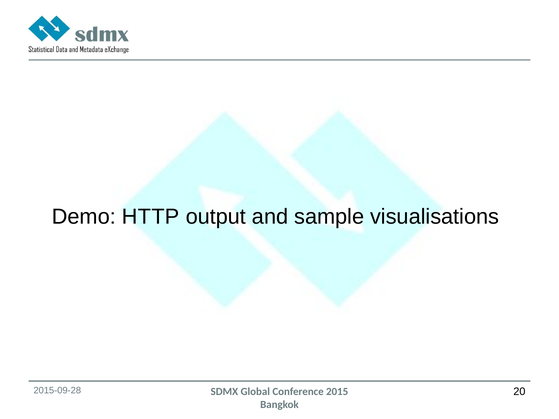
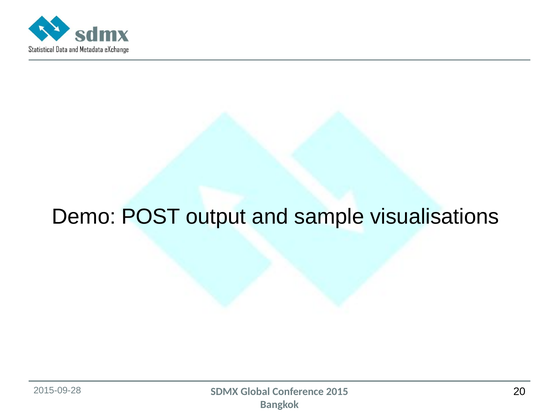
HTTP: HTTP -> POST
